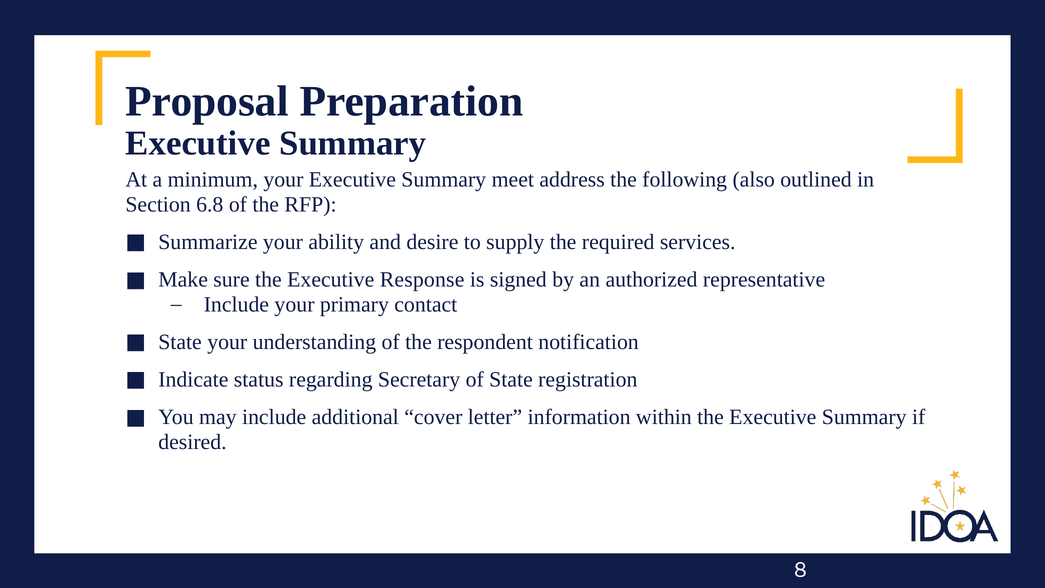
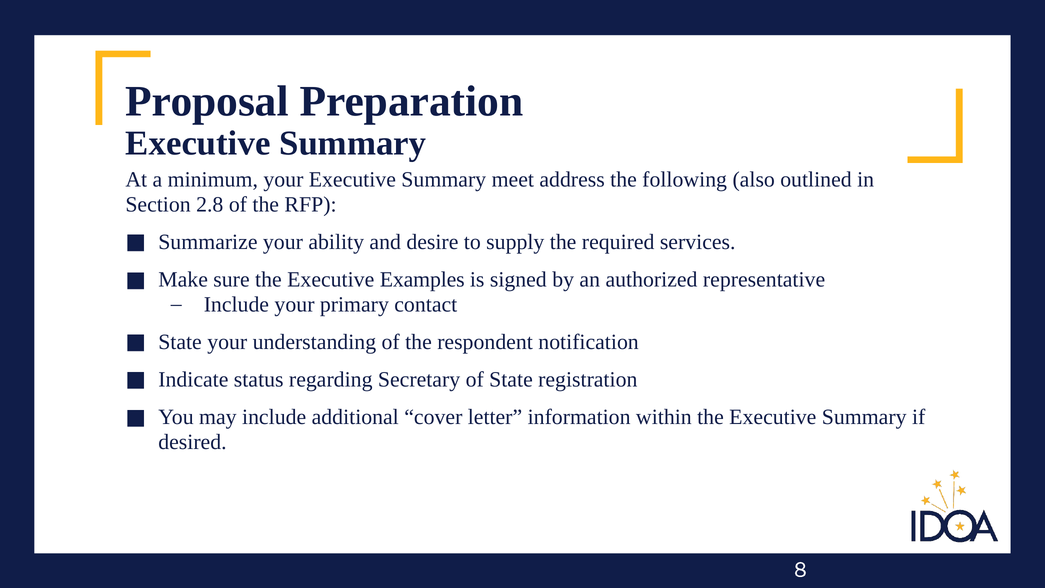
6.8: 6.8 -> 2.8
Response: Response -> Examples
